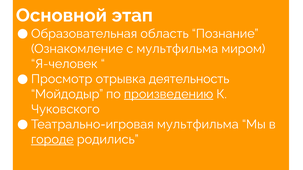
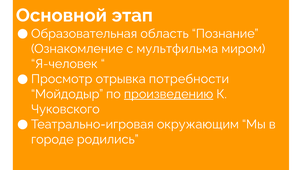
деятельность: деятельность -> потребности
мультфильма at (198, 125): мультфильма -> окружающим
городе underline: present -> none
